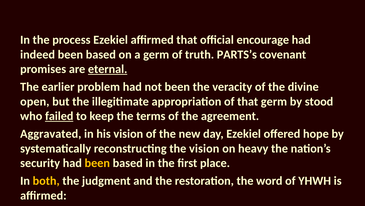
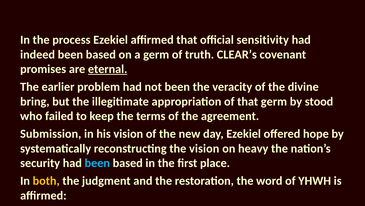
encourage: encourage -> sensitivity
PARTS’s: PARTS’s -> CLEAR’s
open: open -> bring
failed underline: present -> none
Aggravated: Aggravated -> Submission
been at (97, 163) colour: yellow -> light blue
